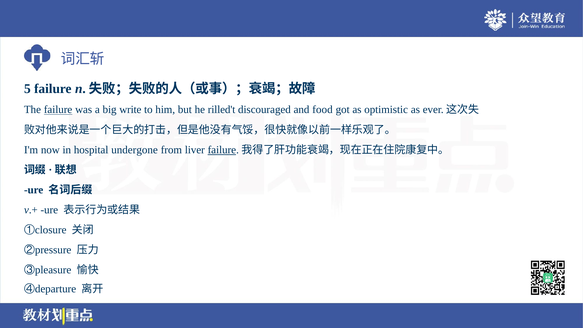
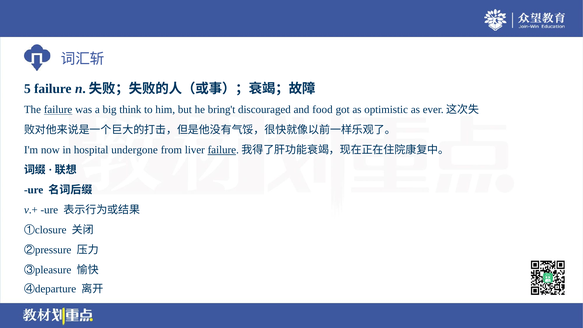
write: write -> think
rilled't: rilled't -> bring't
